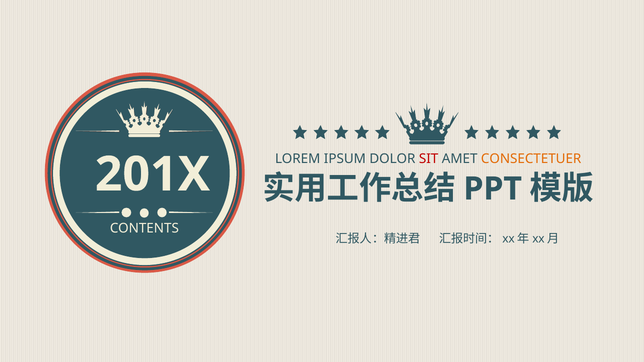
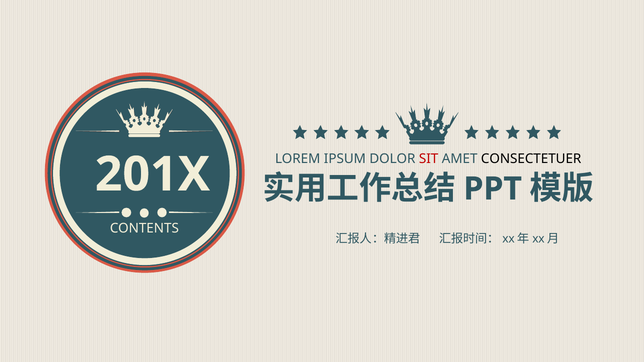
CONSECTETUER colour: orange -> black
